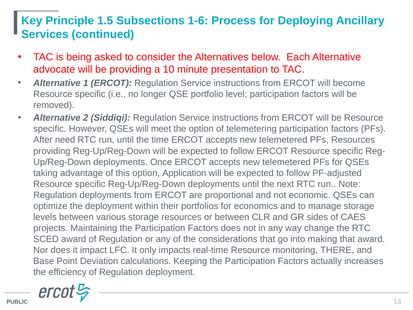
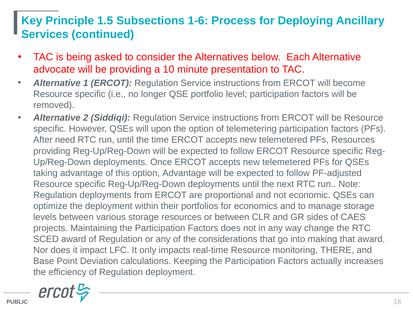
meet: meet -> upon
option Application: Application -> Advantage
